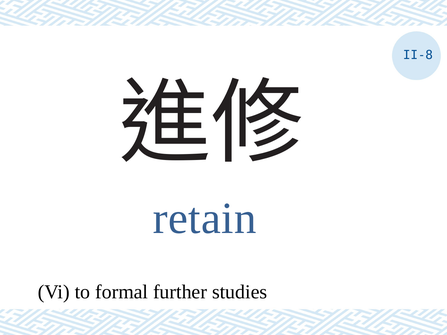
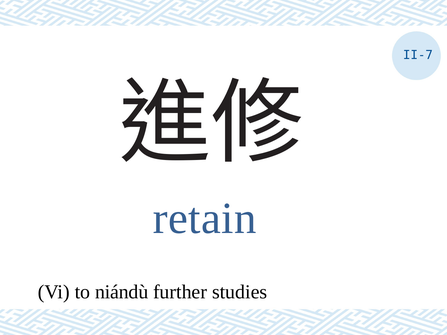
II-8: II-8 -> II-7
formal: formal -> niándù
